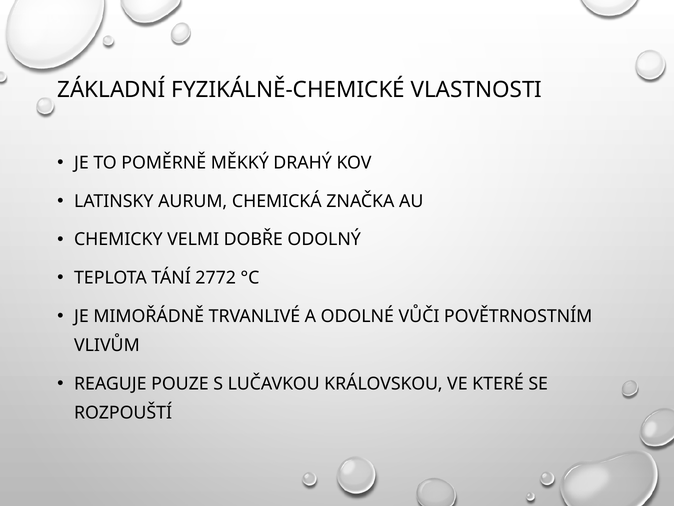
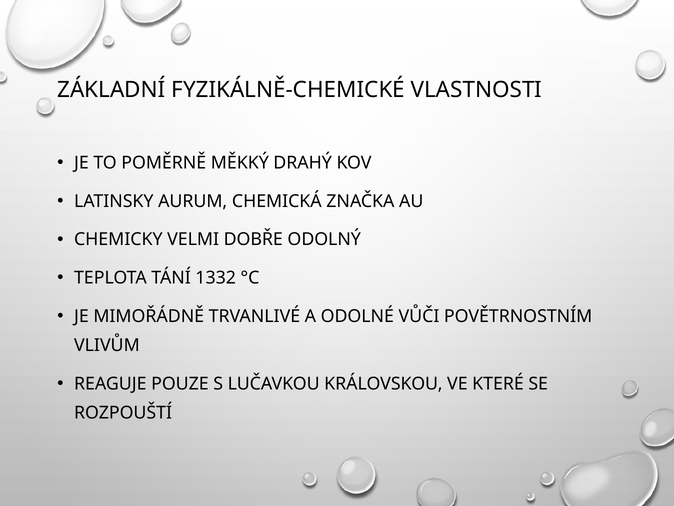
2772: 2772 -> 1332
